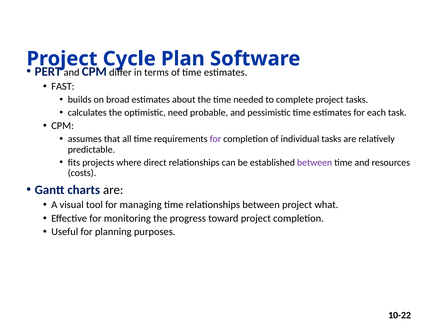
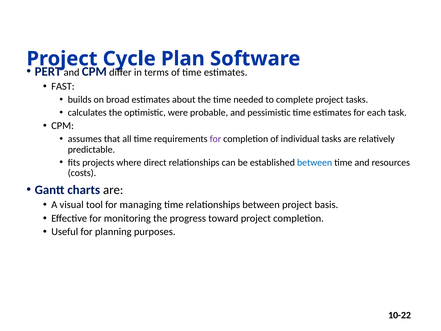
need: need -> were
between at (315, 162) colour: purple -> blue
what: what -> basis
